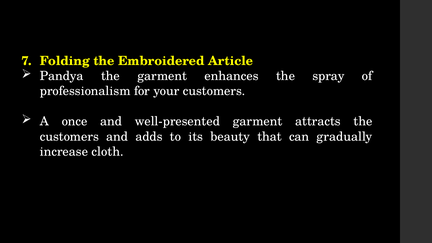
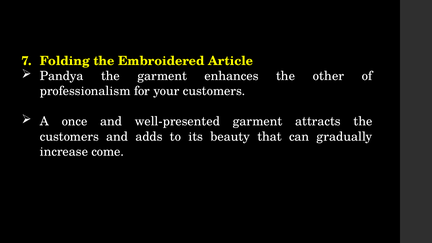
spray: spray -> other
cloth: cloth -> come
